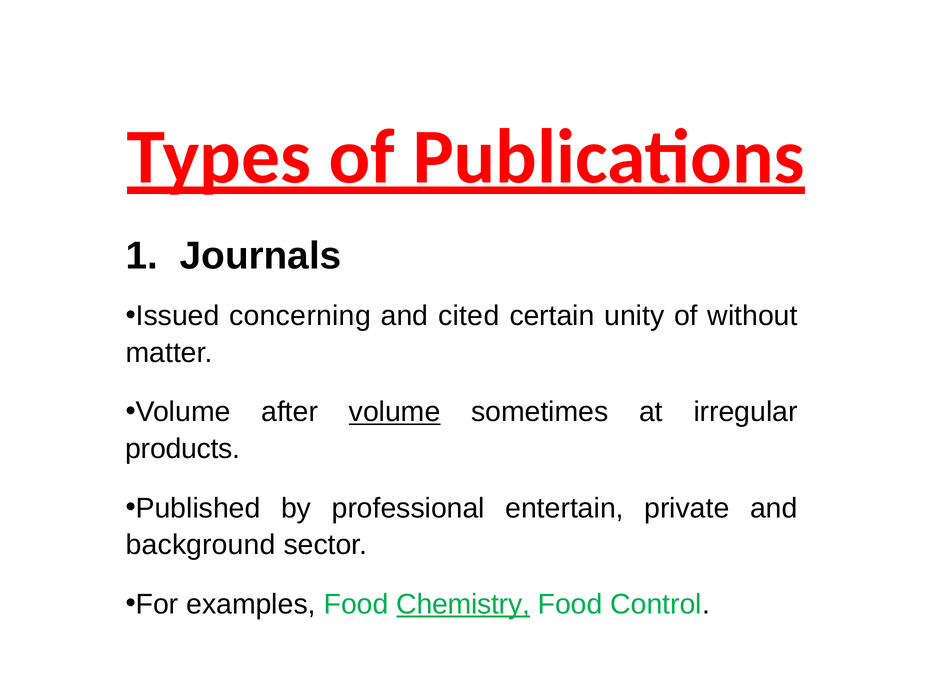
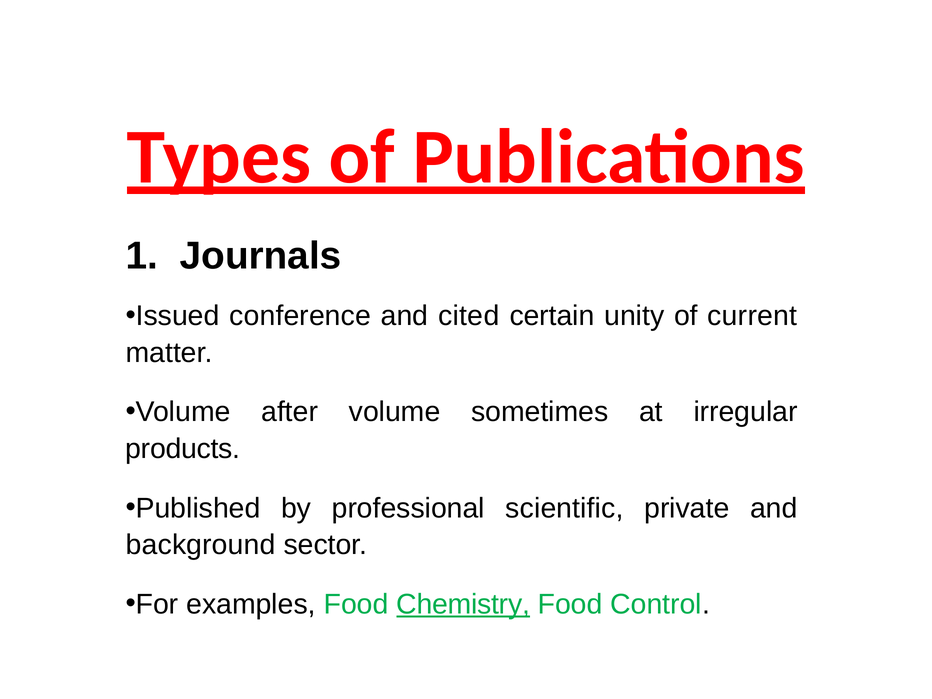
concerning: concerning -> conference
without: without -> current
volume at (395, 412) underline: present -> none
entertain: entertain -> scientific
